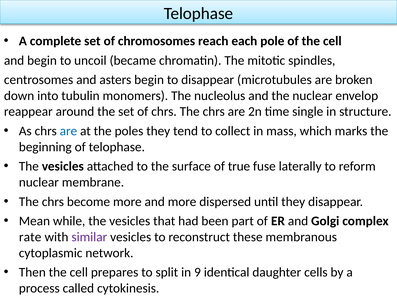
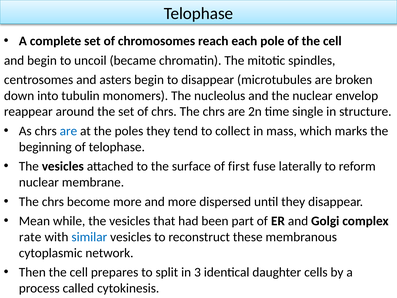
true: true -> first
similar colour: purple -> blue
9: 9 -> 3
